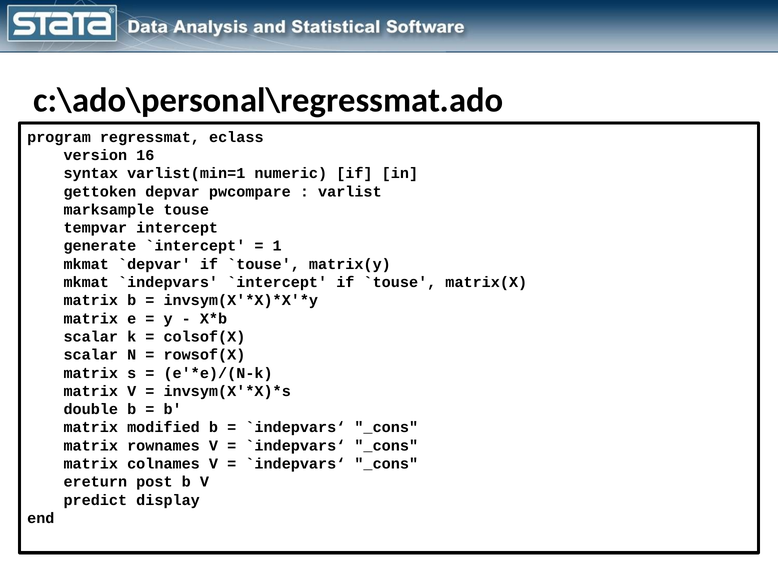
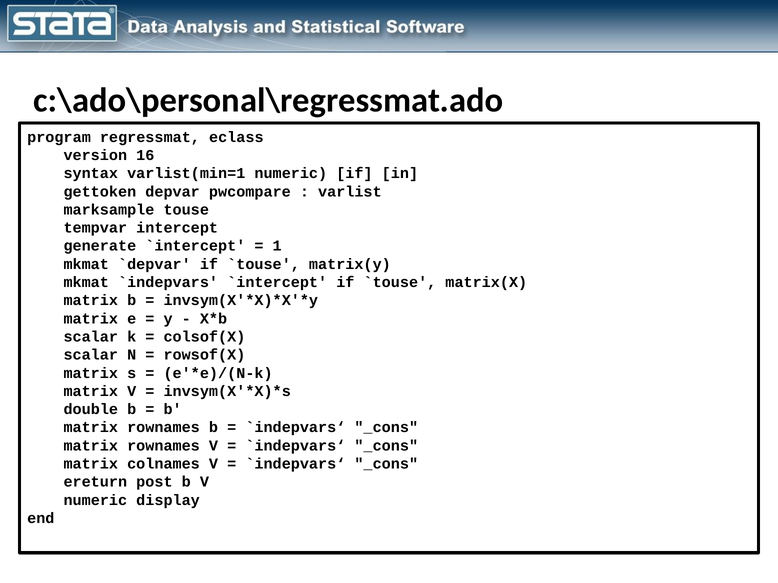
modified at (163, 428): modified -> rownames
predict at (95, 500): predict -> numeric
